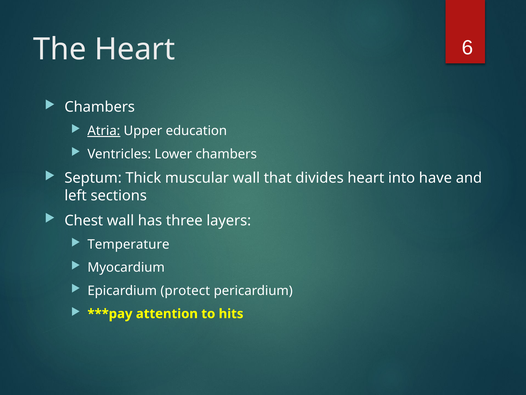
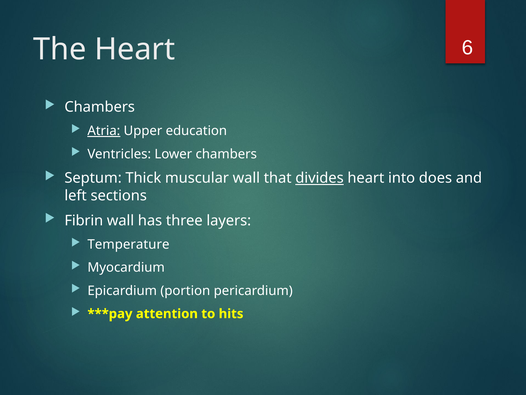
divides underline: none -> present
have: have -> does
Chest: Chest -> Fibrin
protect: protect -> portion
